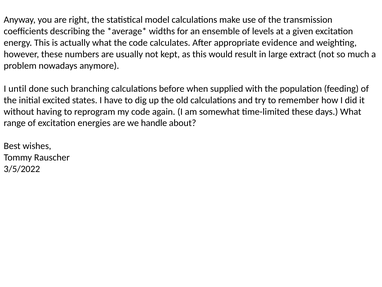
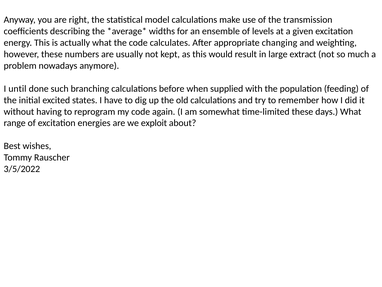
evidence: evidence -> changing
handle: handle -> exploit
